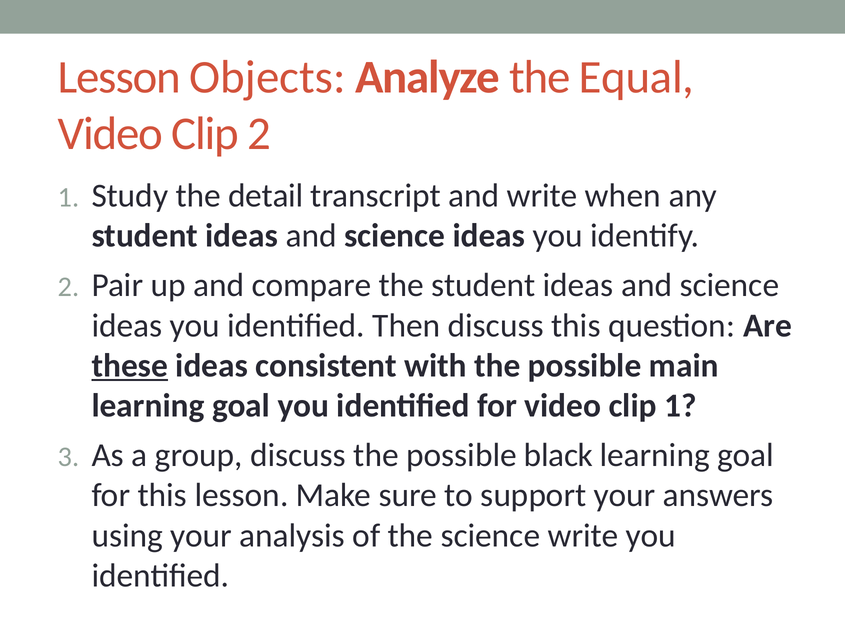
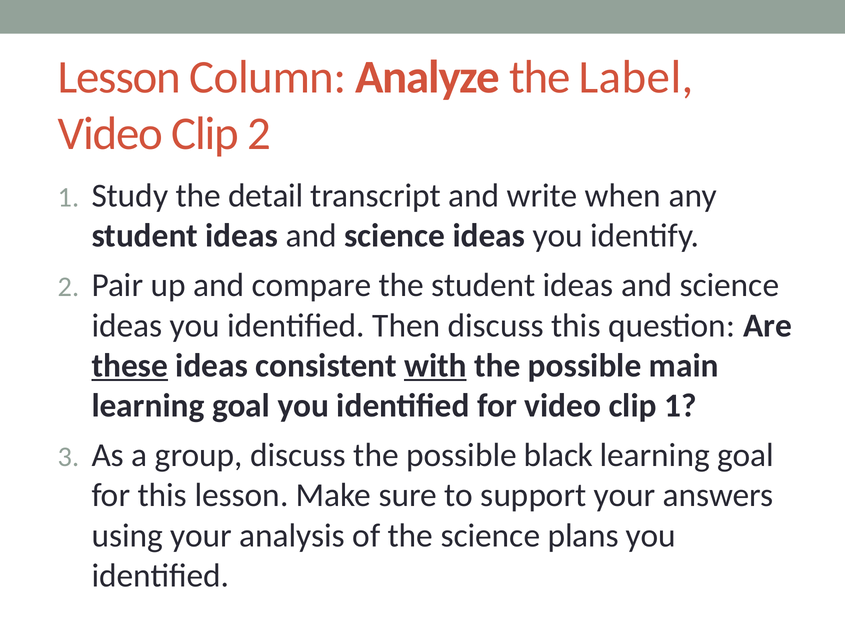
Objects: Objects -> Column
Equal: Equal -> Label
with underline: none -> present
science write: write -> plans
